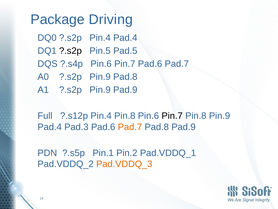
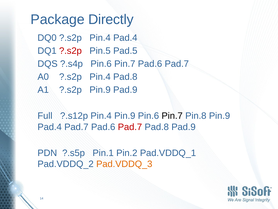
Driving: Driving -> Directly
?.s2p at (70, 51) colour: black -> red
A0 ?.s2p Pin.9: Pin.9 -> Pin.4
Pin.4 Pin.8: Pin.8 -> Pin.9
Pad.4 Pad.3: Pad.3 -> Pad.7
Pad.7 at (130, 127) colour: orange -> red
